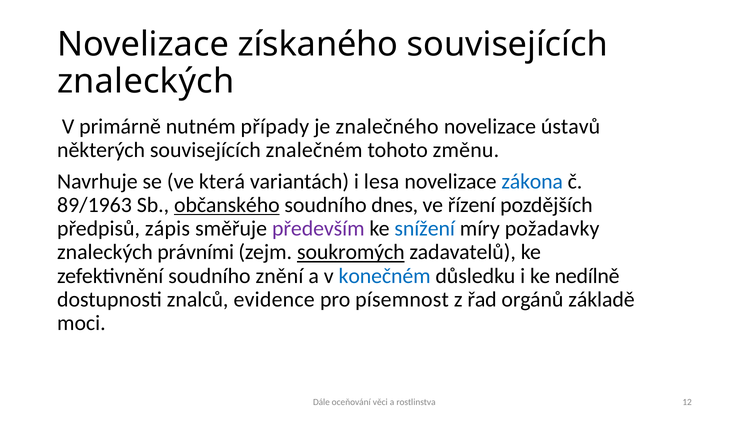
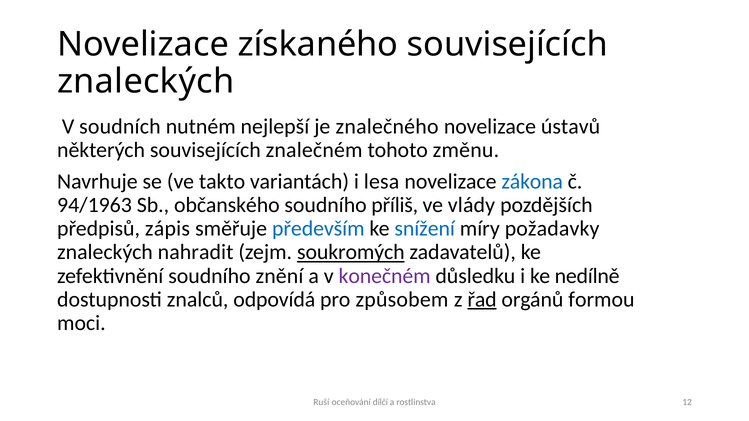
primárně: primárně -> soudních
případy: případy -> nejlepší
která: která -> takto
89/1963: 89/1963 -> 94/1963
občanského underline: present -> none
dnes: dnes -> příliš
řízení: řízení -> vlády
především colour: purple -> blue
právními: právními -> nahradit
konečném colour: blue -> purple
evidence: evidence -> odpovídá
písemnost: písemnost -> způsobem
řad underline: none -> present
základě: základě -> formou
Dále: Dále -> Ruší
věci: věci -> dílčí
